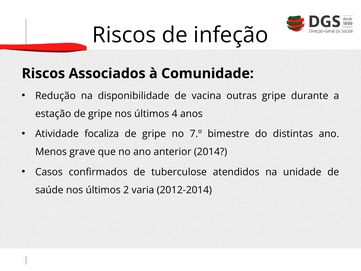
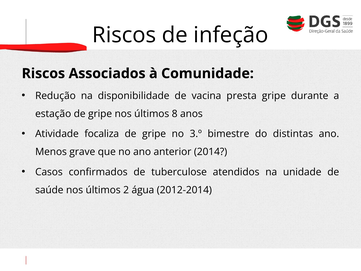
outras: outras -> presta
4: 4 -> 8
7.º: 7.º -> 3.º
varia: varia -> água
